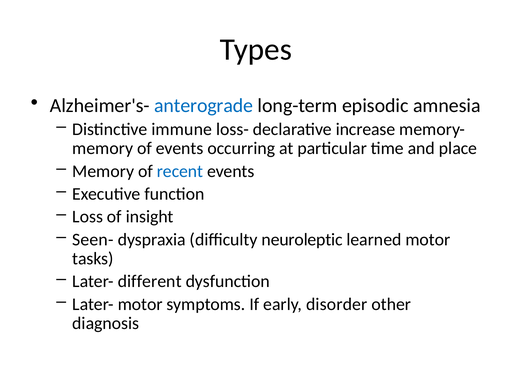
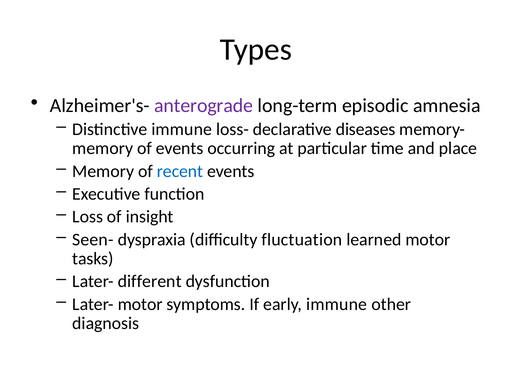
anterograde colour: blue -> purple
increase: increase -> diseases
neuroleptic: neuroleptic -> fluctuation
early disorder: disorder -> immune
